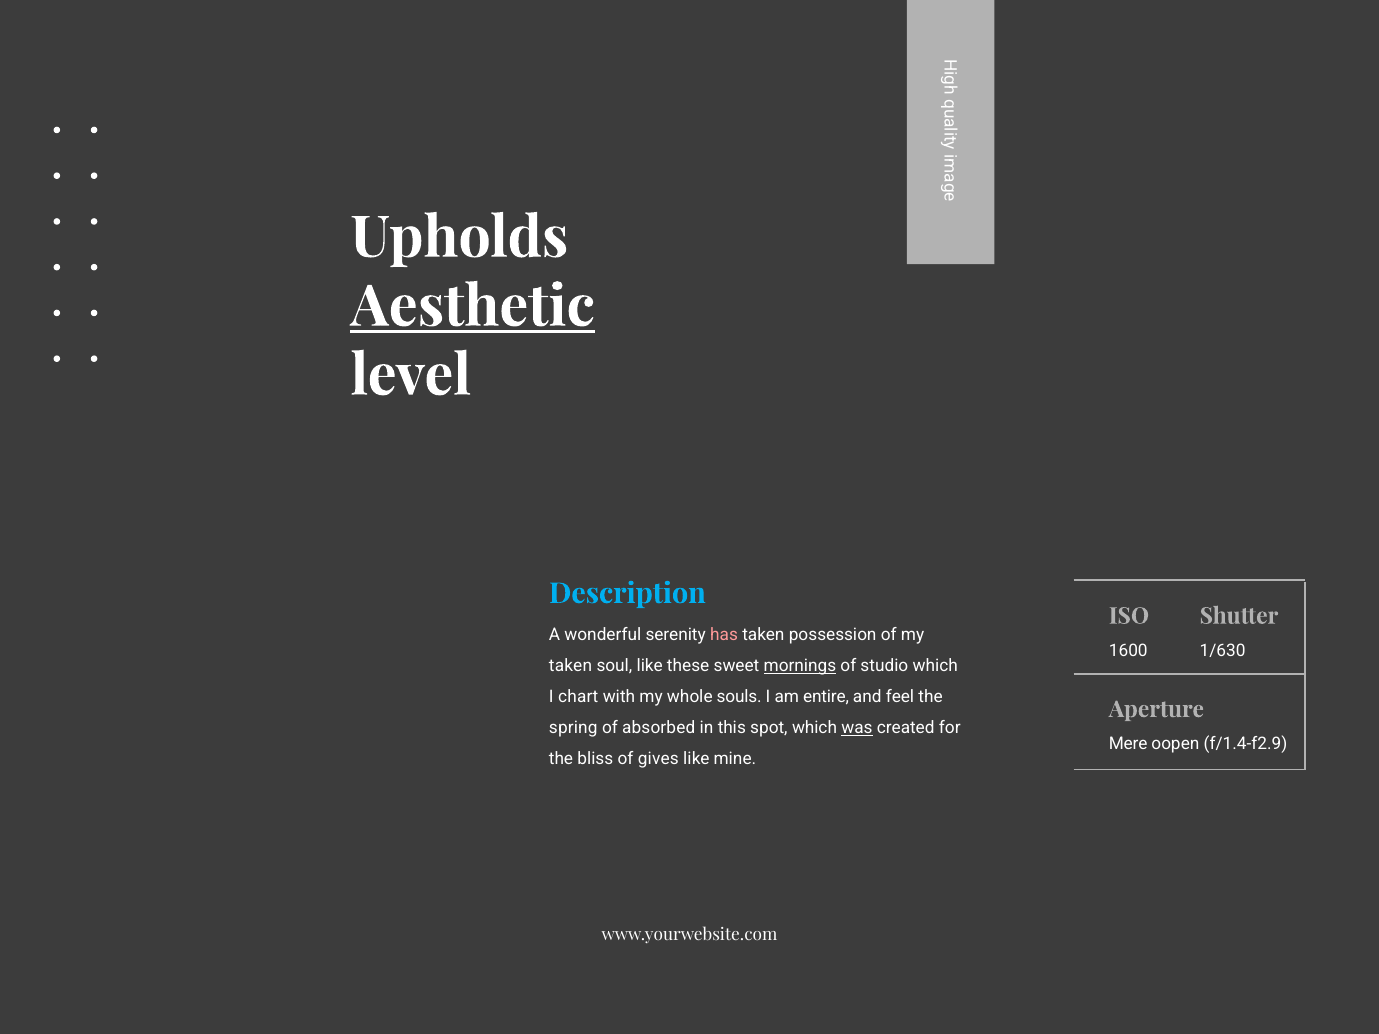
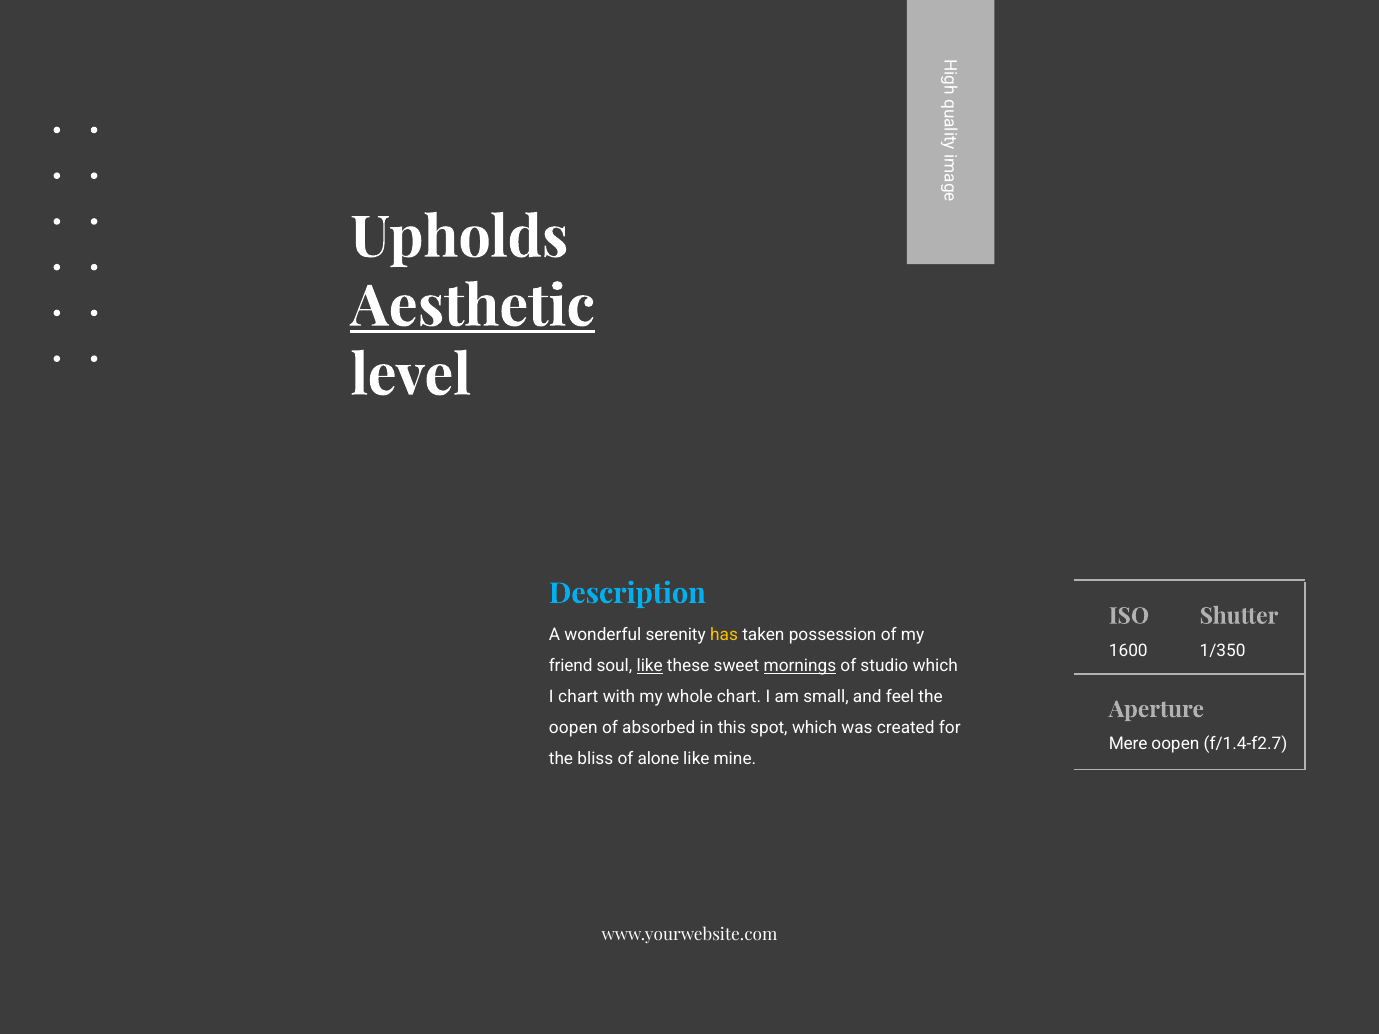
has colour: pink -> yellow
1/630: 1/630 -> 1/350
taken at (571, 666): taken -> friend
like at (650, 666) underline: none -> present
whole souls: souls -> chart
entire: entire -> small
spring at (573, 728): spring -> oopen
was underline: present -> none
f/1.4-f2.9: f/1.4-f2.9 -> f/1.4-f2.7
gives: gives -> alone
